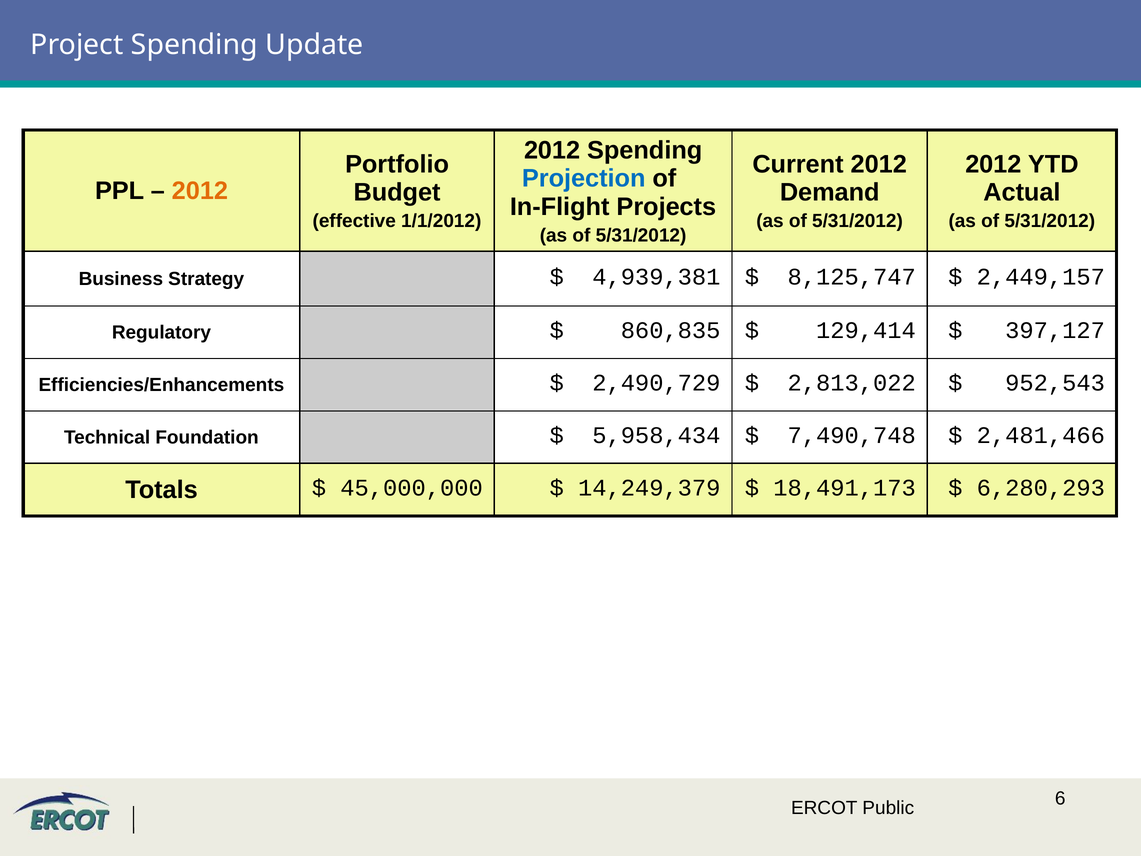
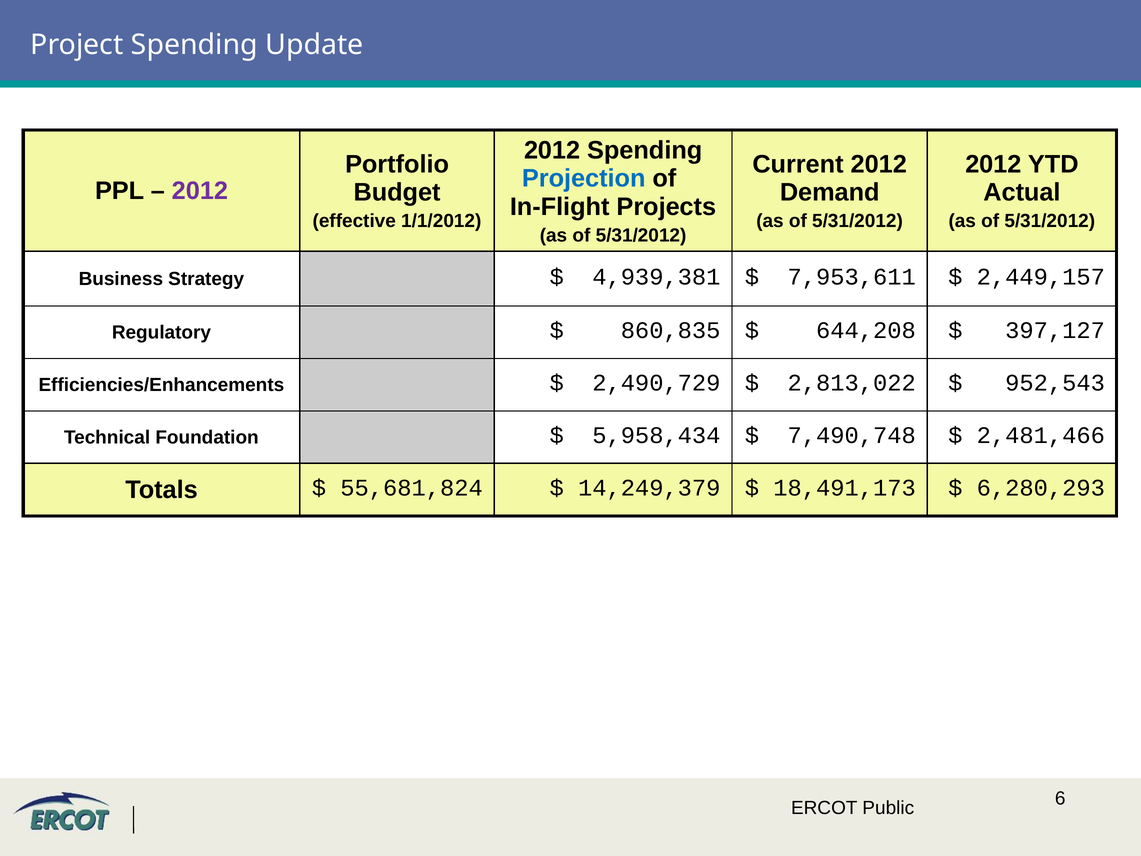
2012 at (200, 191) colour: orange -> purple
8,125,747: 8,125,747 -> 7,953,611
129,414: 129,414 -> 644,208
45,000,000: 45,000,000 -> 55,681,824
